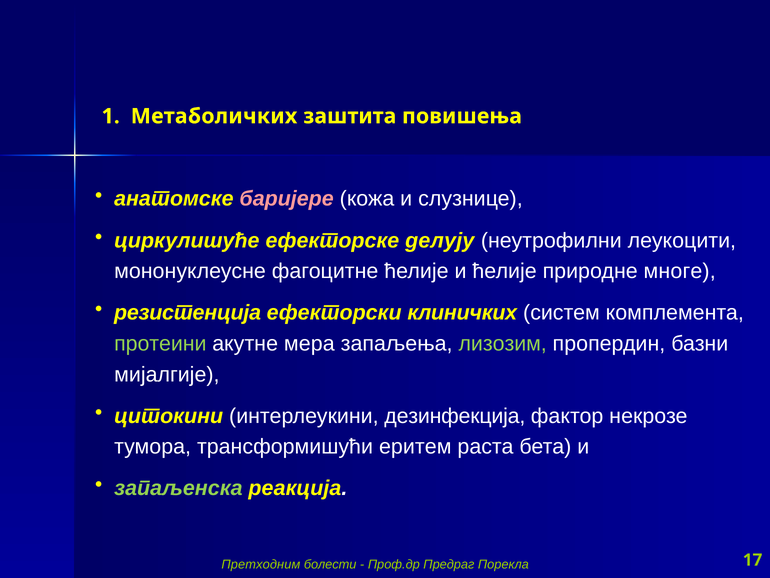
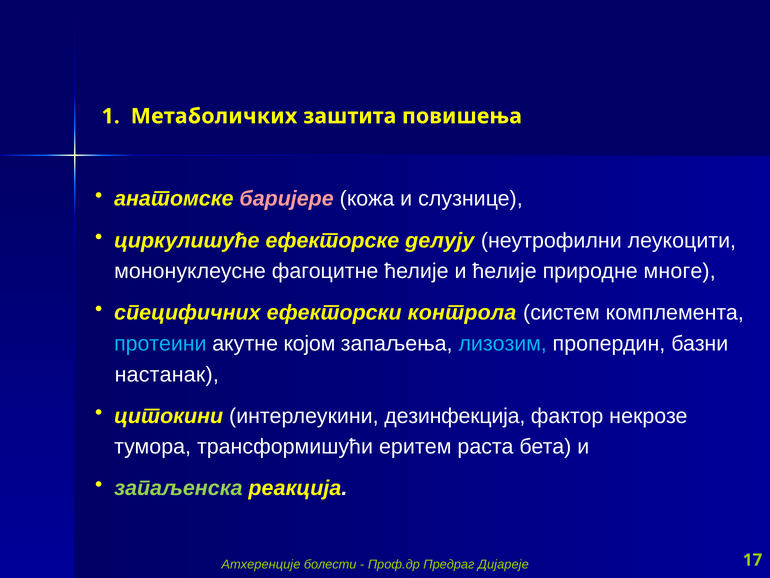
резистенција: резистенција -> специфичних
клиничких: клиничких -> контрола
протеини colour: light green -> light blue
мера: мера -> којом
лизозим colour: light green -> light blue
мијалгије: мијалгије -> настанак
Претходним: Претходним -> Атхеренције
Порекла: Порекла -> Дијареје
